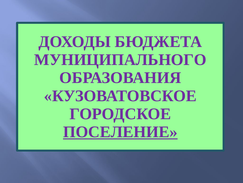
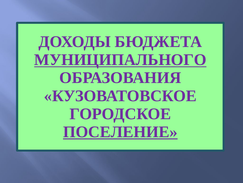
МУНИЦИПАЛЬНОГО underline: none -> present
